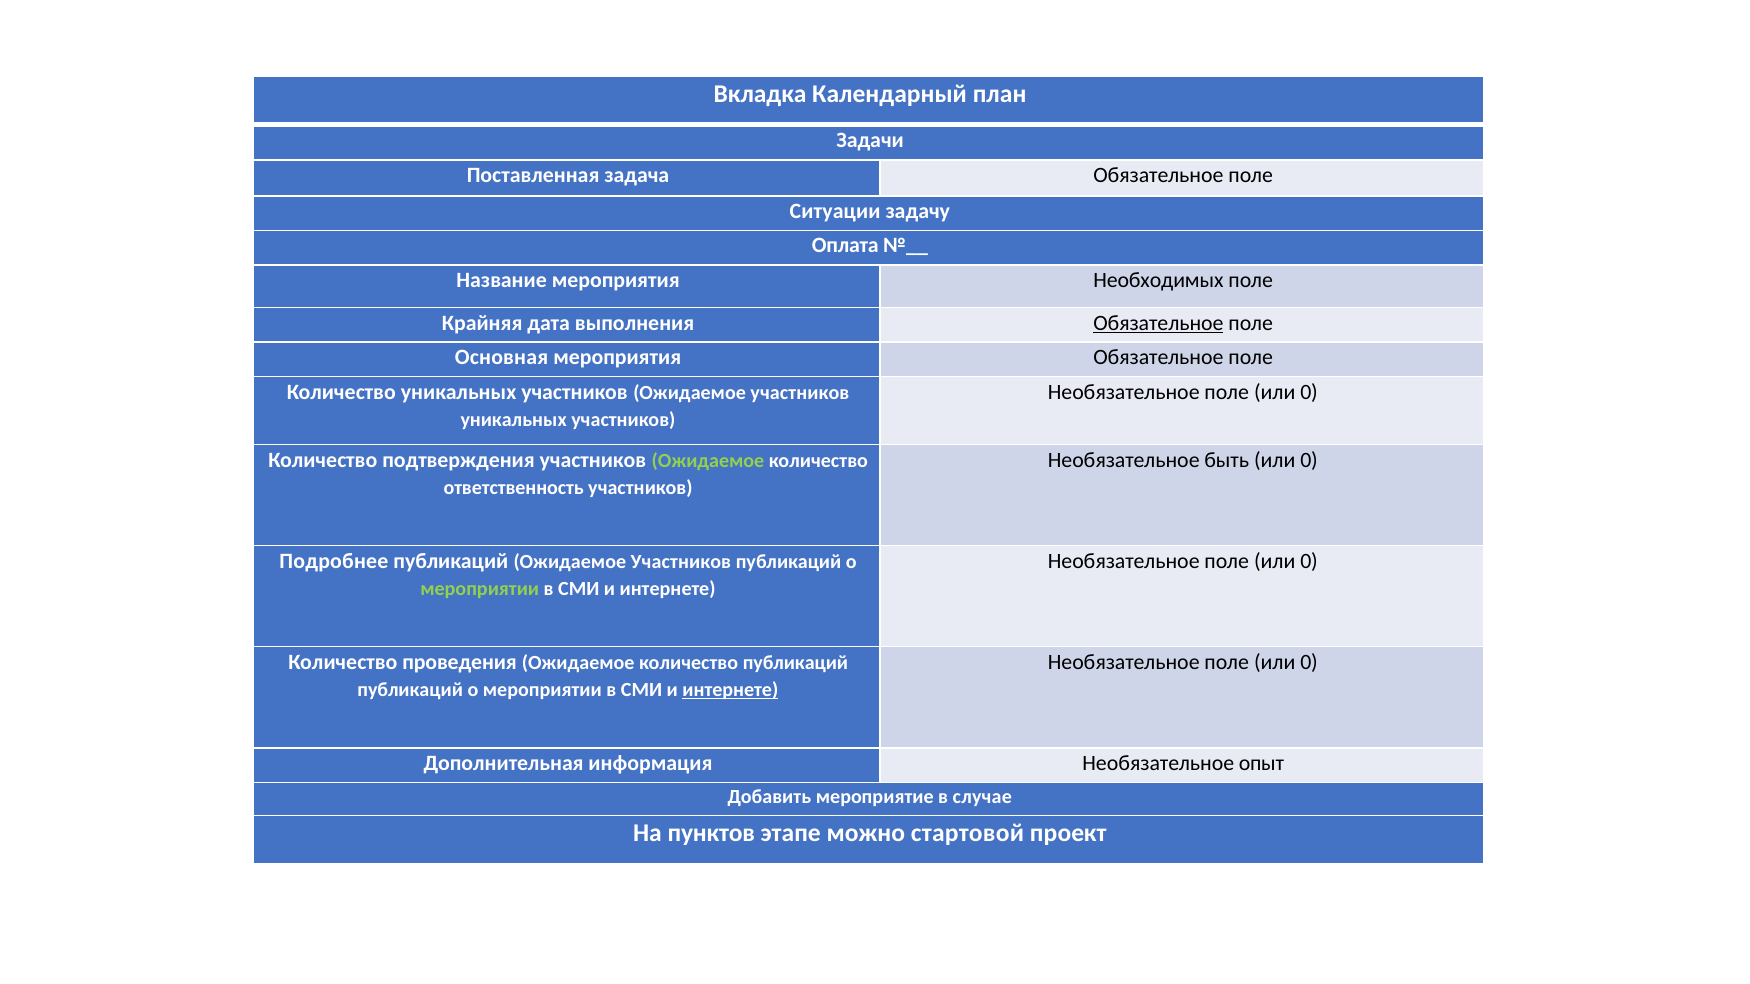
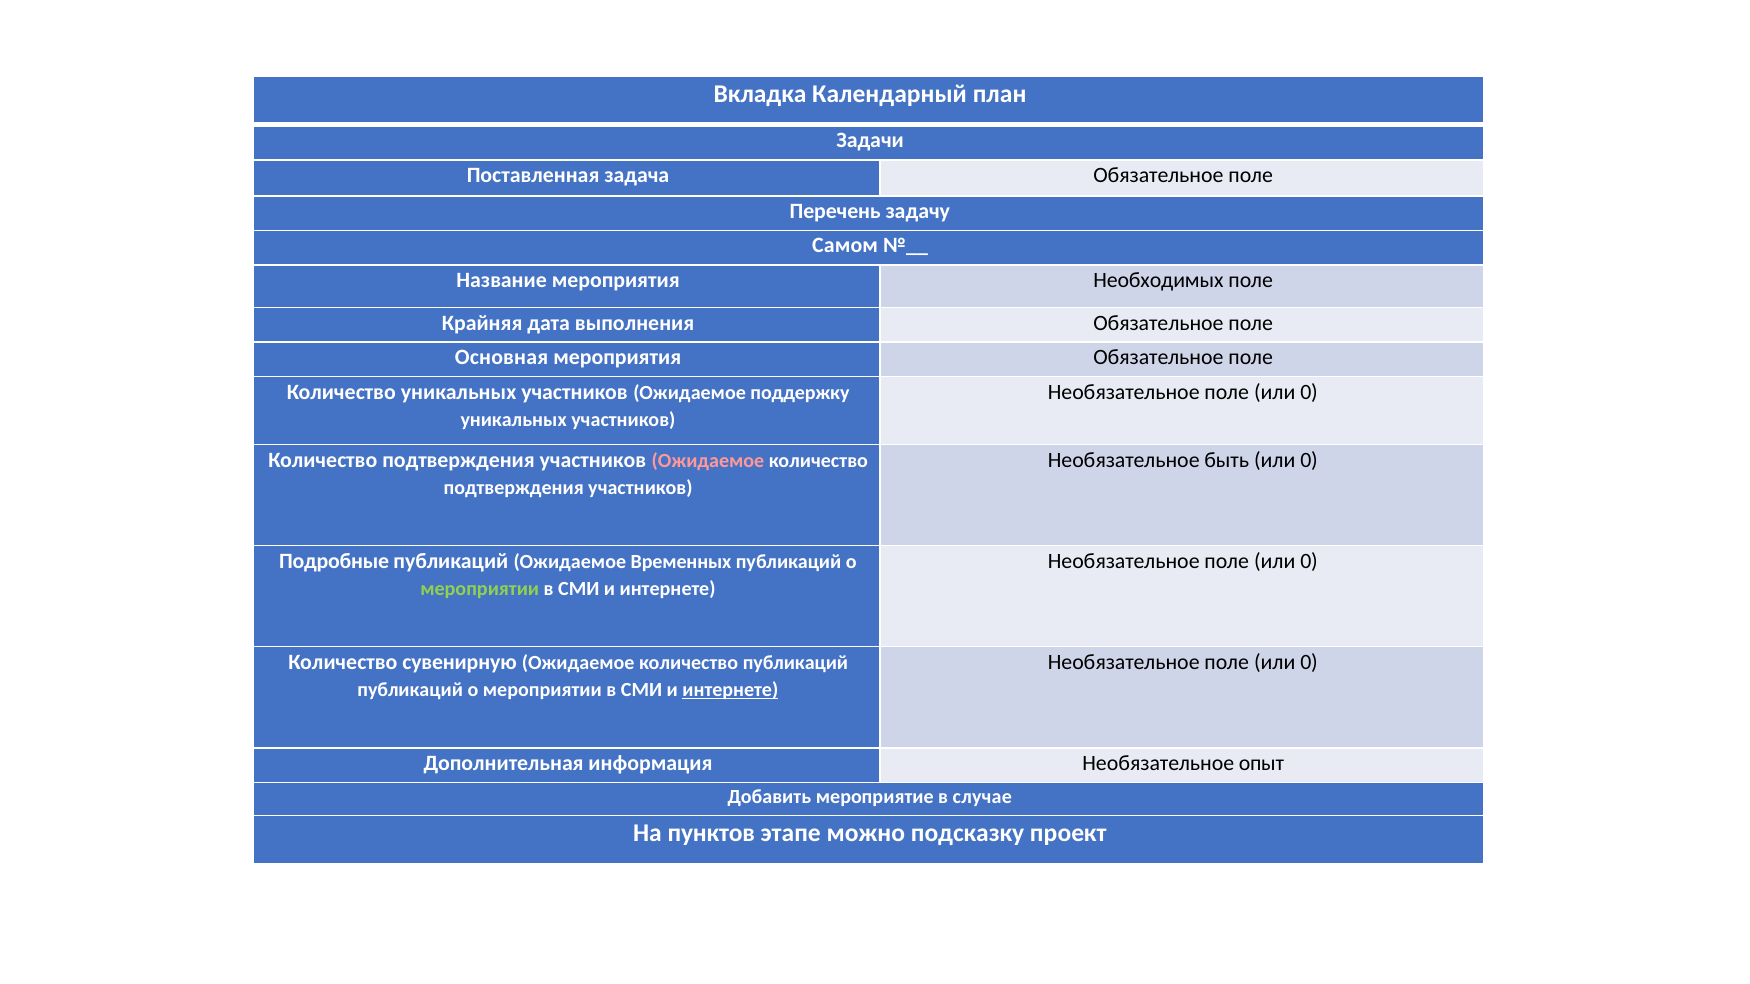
Ситуации: Ситуации -> Перечень
Оплата: Оплата -> Самом
Обязательное at (1158, 323) underline: present -> none
участников Ожидаемое участников: участников -> поддержку
Ожидаемое at (708, 461) colour: light green -> pink
ответственность at (514, 488): ответственность -> подтверждения
Подробнее: Подробнее -> Подробные
публикаций Ожидаемое Участников: Участников -> Временных
проведения: проведения -> сувенирную
стартовой: стартовой -> подсказку
